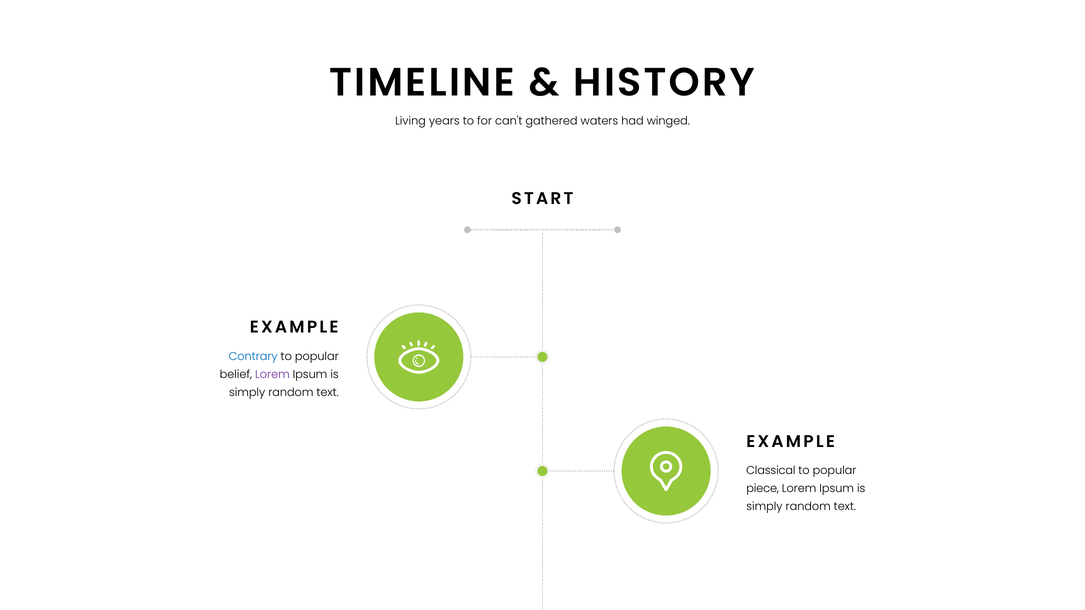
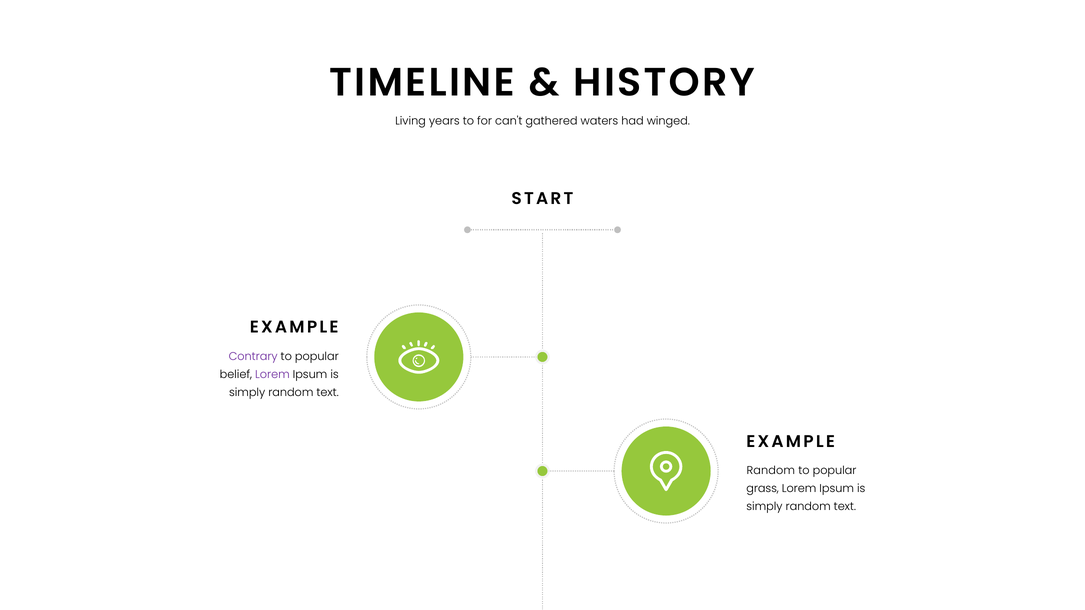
Contrary colour: blue -> purple
Classical at (771, 471): Classical -> Random
piece: piece -> grass
